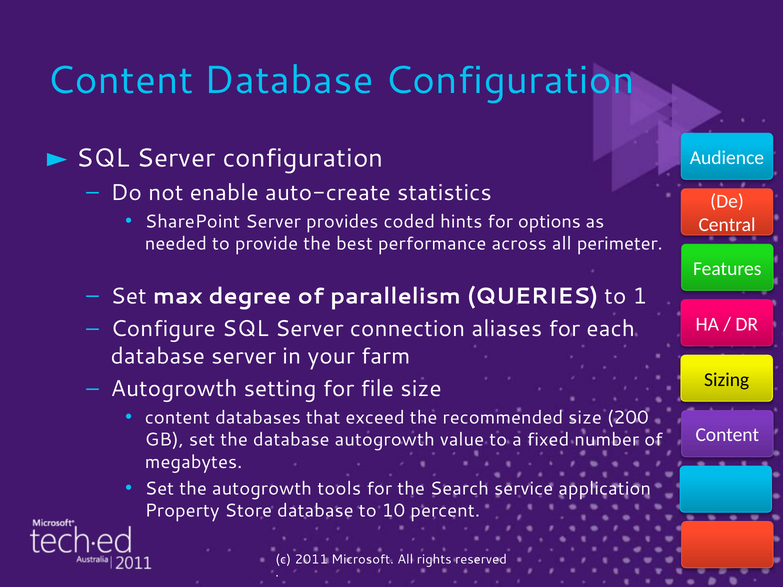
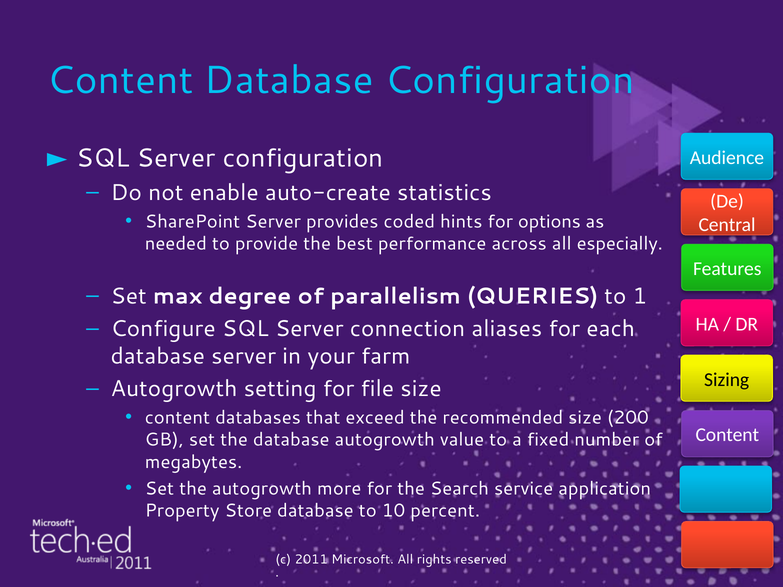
perimeter: perimeter -> especially
tools: tools -> more
